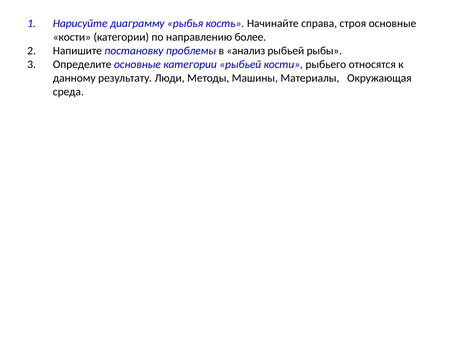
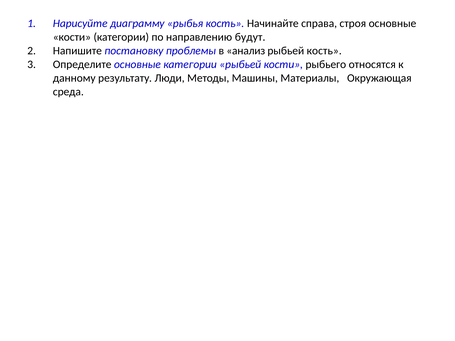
более: более -> будут
рыбьей рыбы: рыбы -> кость
